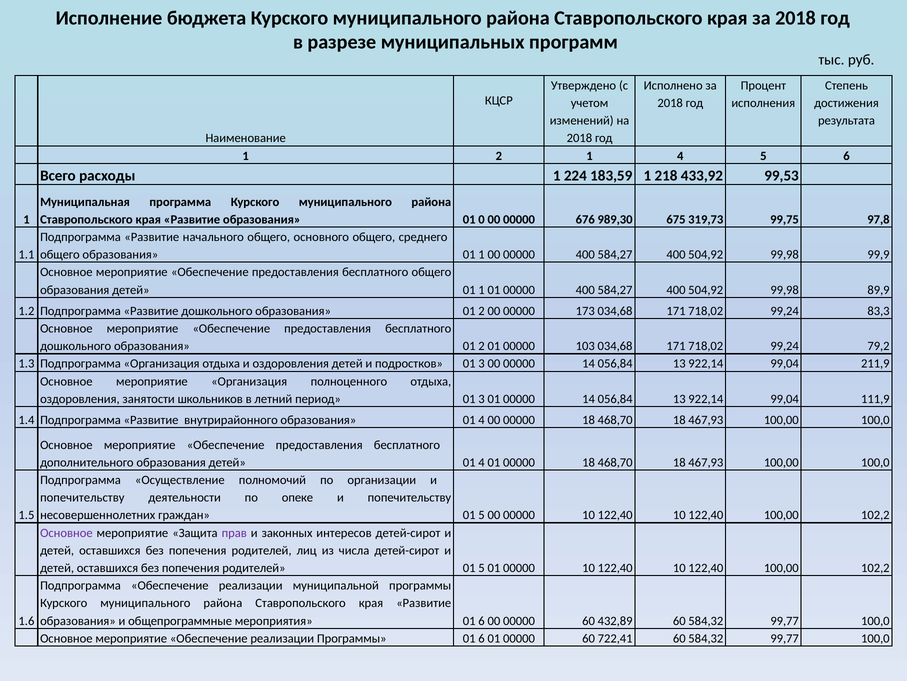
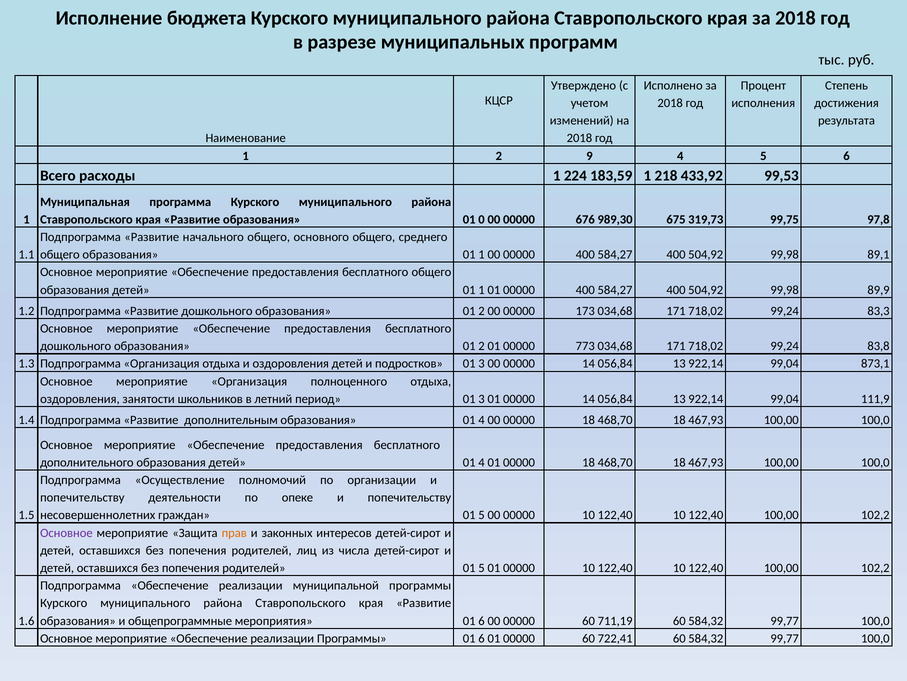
2 1: 1 -> 9
99,9: 99,9 -> 89,1
103: 103 -> 773
79,2: 79,2 -> 83,8
211,9: 211,9 -> 873,1
внутрирайонного: внутрирайонного -> дополнительным
прав colour: purple -> orange
432,89: 432,89 -> 711,19
